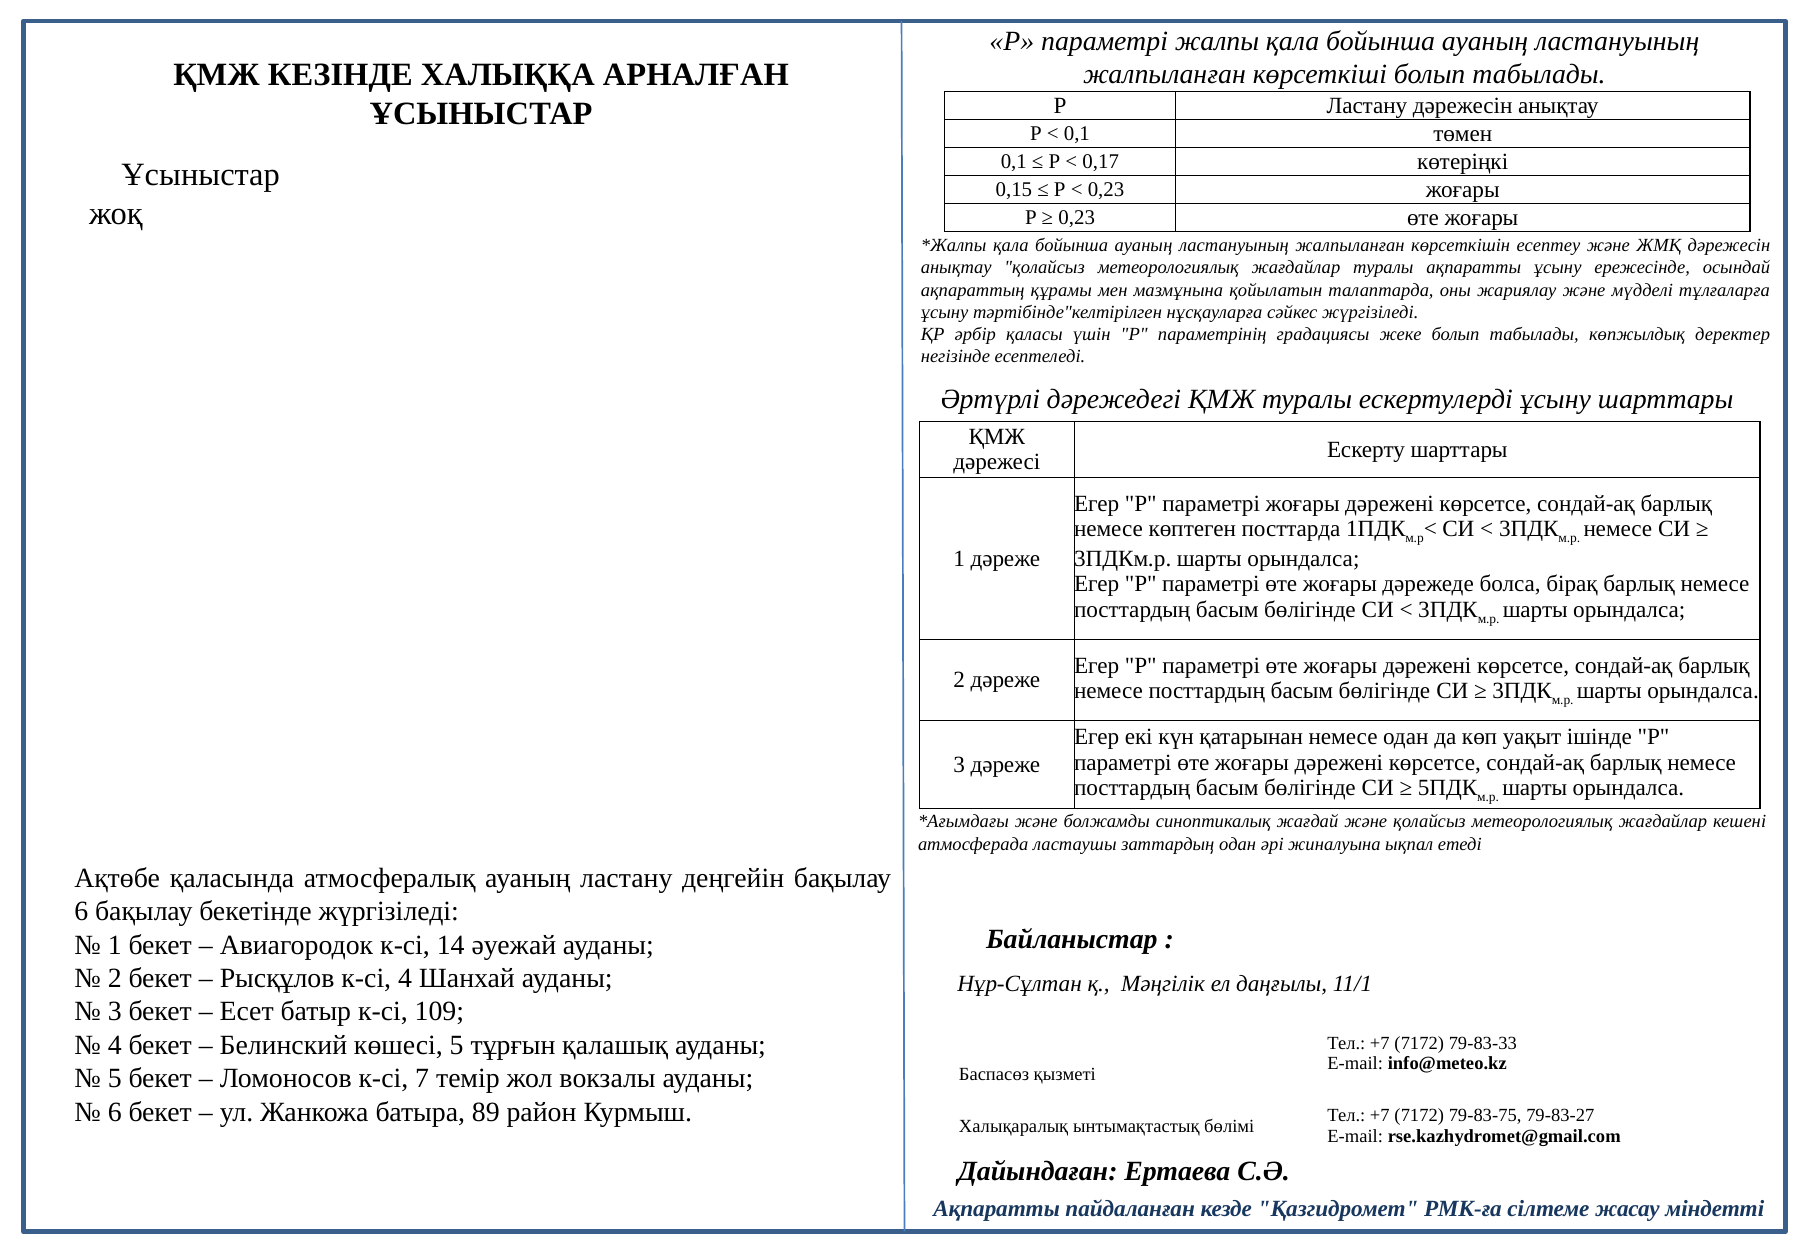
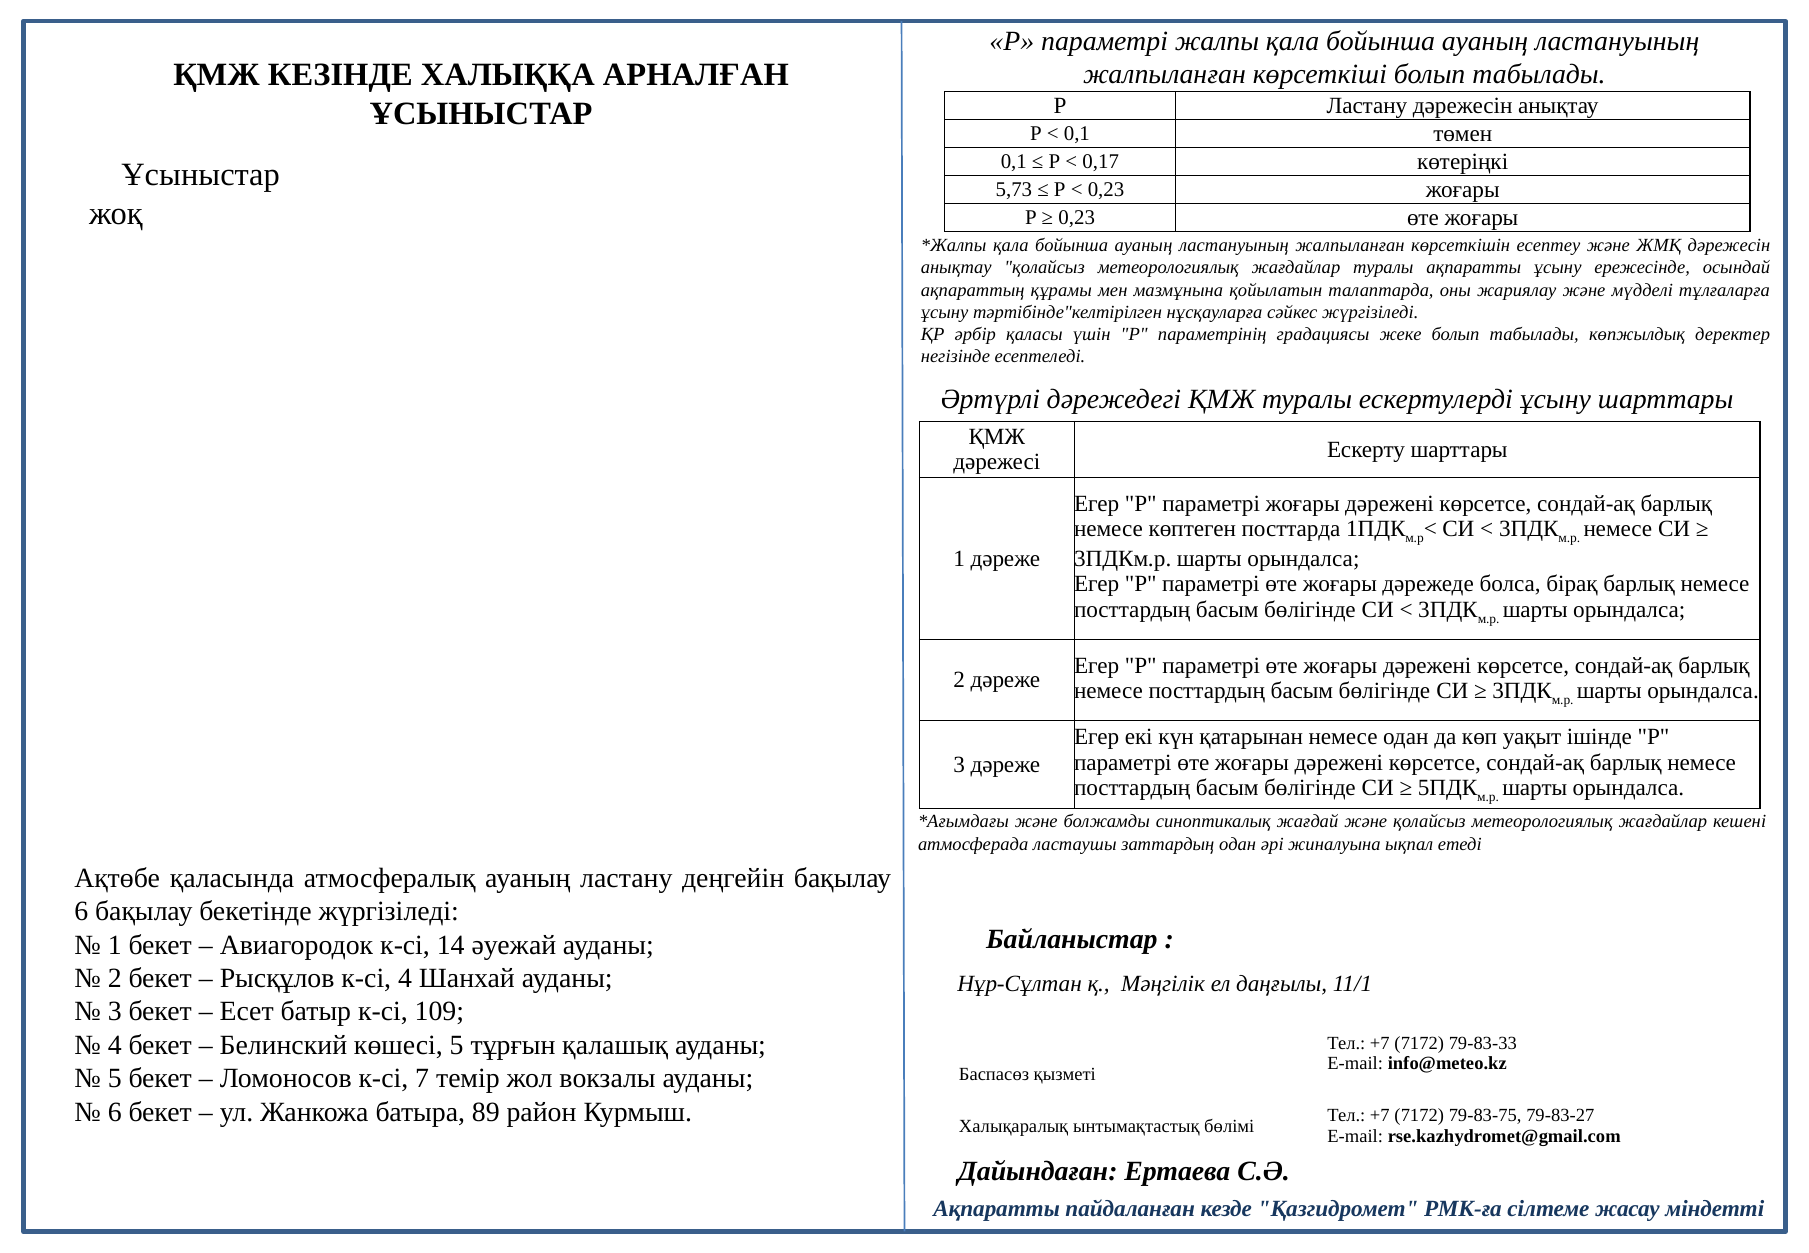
0,15: 0,15 -> 5,73
